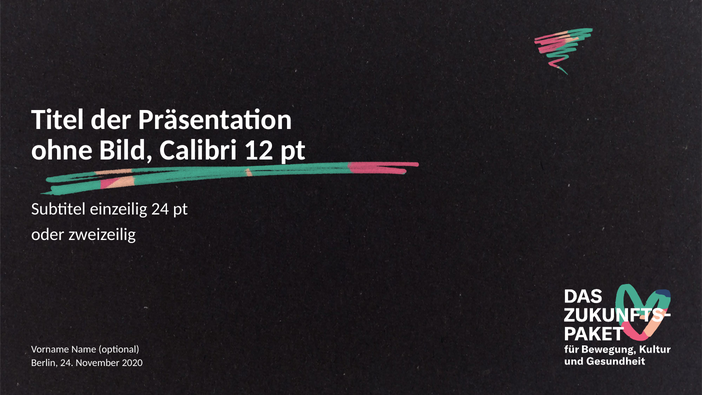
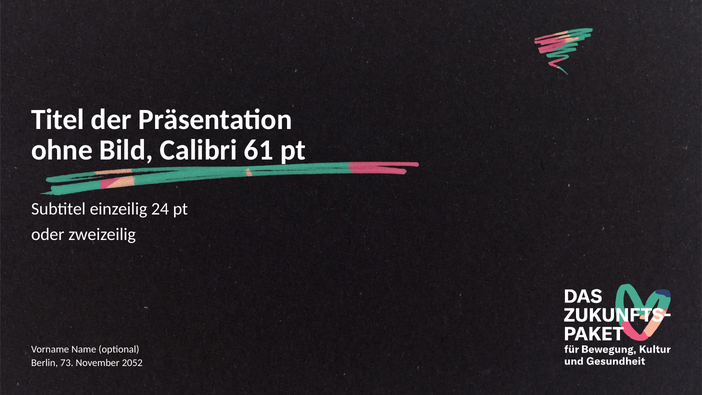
12: 12 -> 61
Berlin 24: 24 -> 73
2020: 2020 -> 2052
